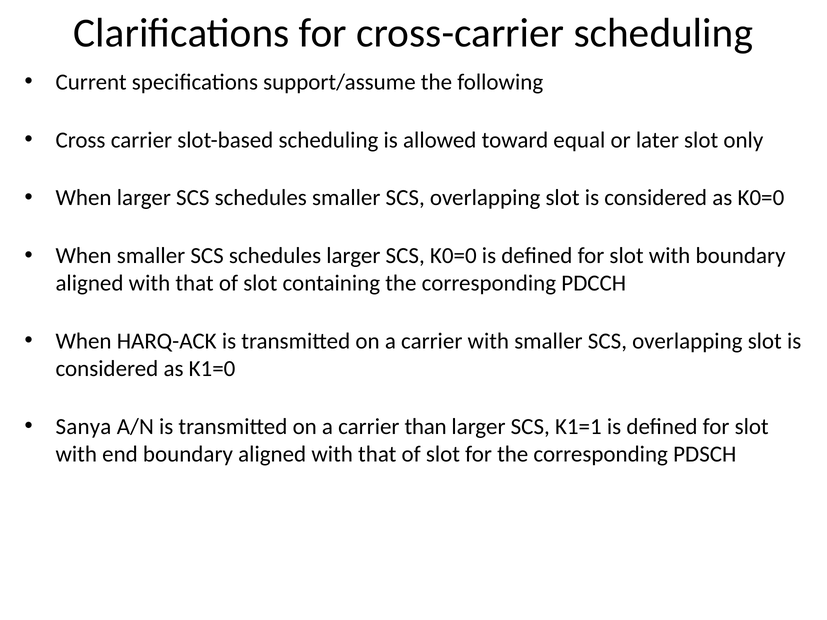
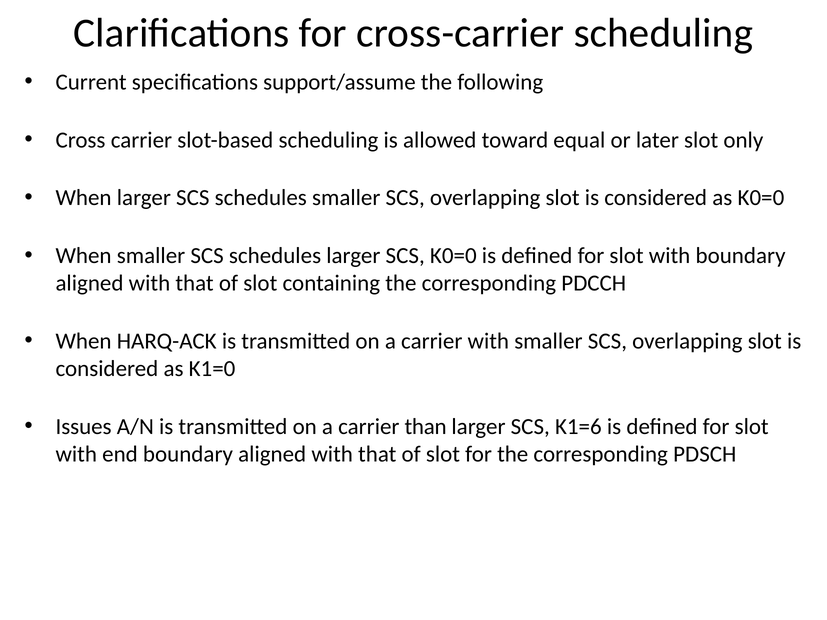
Sanya: Sanya -> Issues
K1=1: K1=1 -> K1=6
